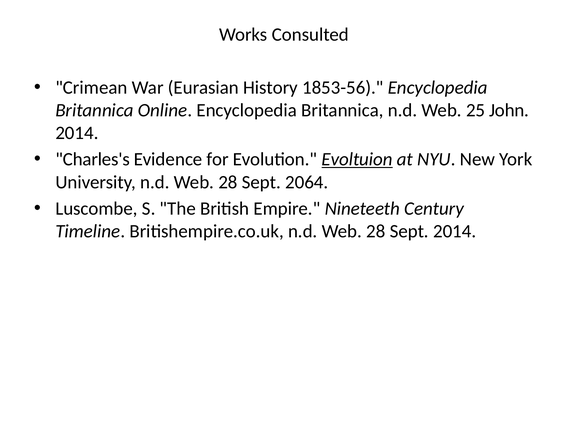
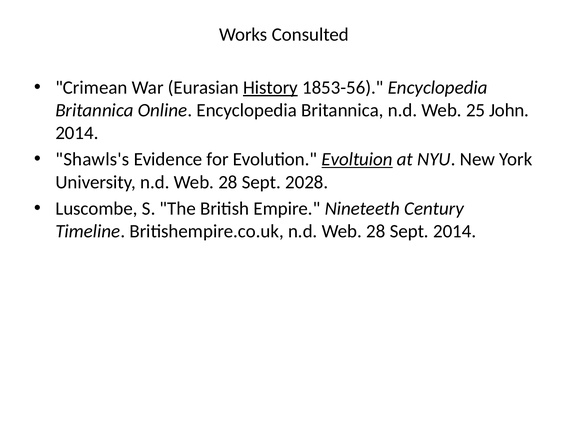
History underline: none -> present
Charles's: Charles's -> Shawls's
2064: 2064 -> 2028
